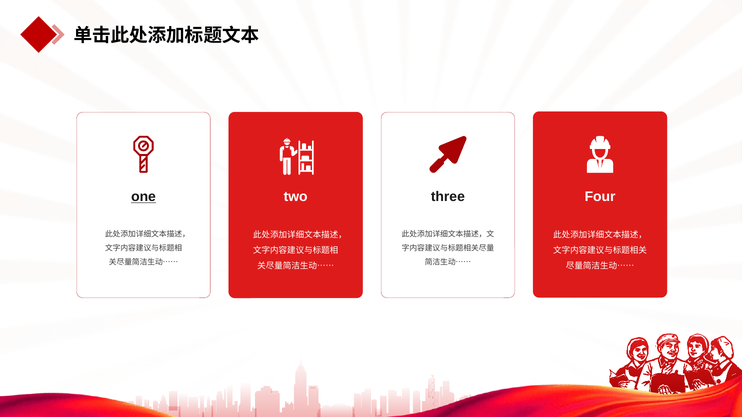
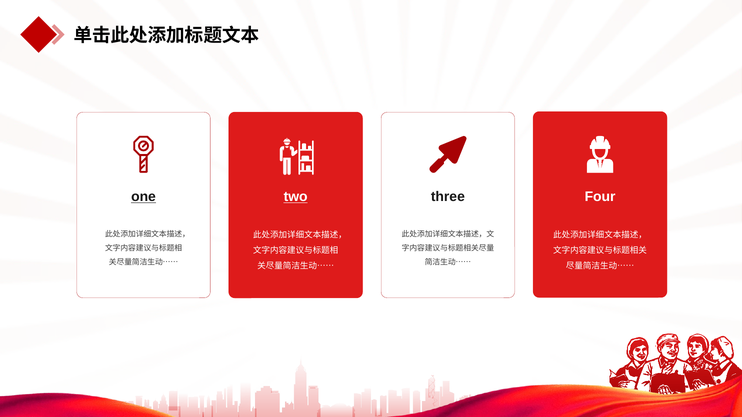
two underline: none -> present
